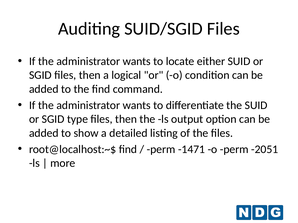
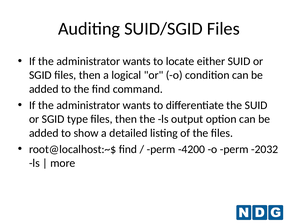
-1471: -1471 -> -4200
-2051: -2051 -> -2032
